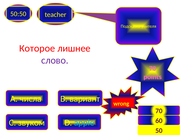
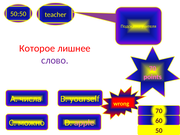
вариант: вариант -> yourself
звуком: звуком -> можно
apple colour: light blue -> pink
